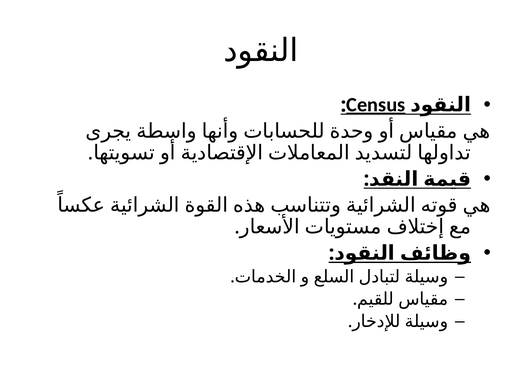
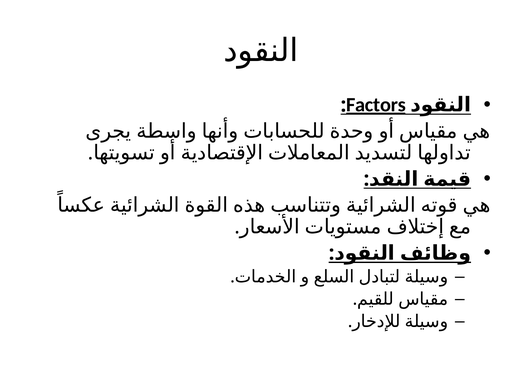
Census: Census -> Factors
